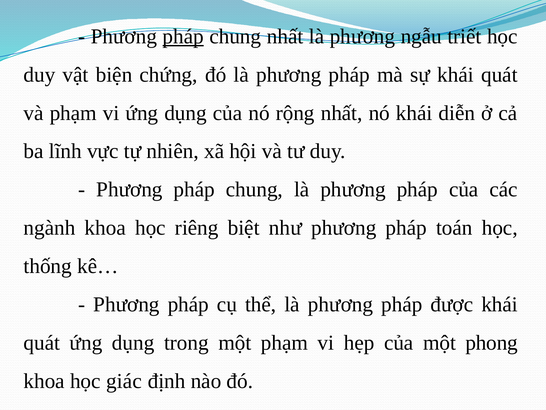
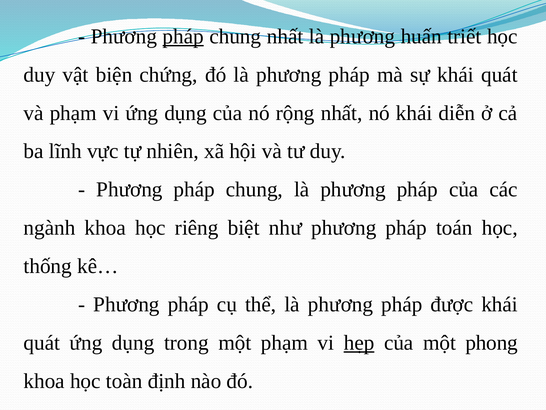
ngẫu: ngẫu -> huấn
hẹp underline: none -> present
giác: giác -> toàn
